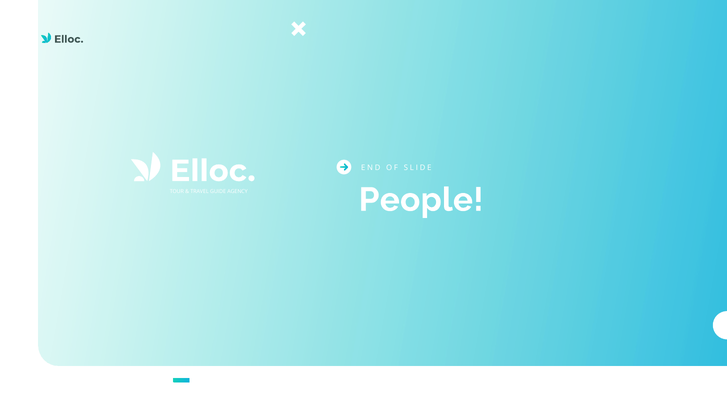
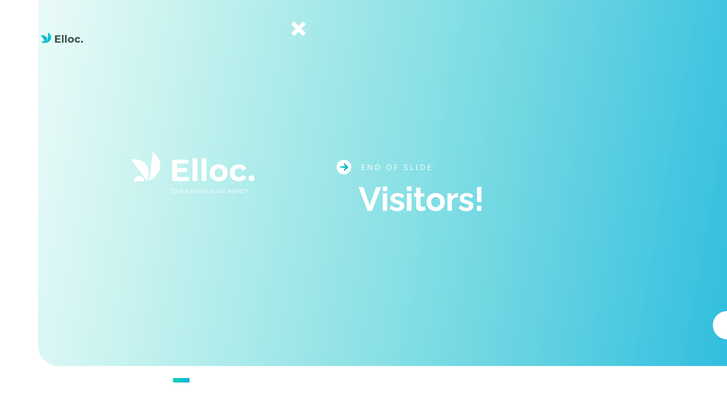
People: People -> Visitors
